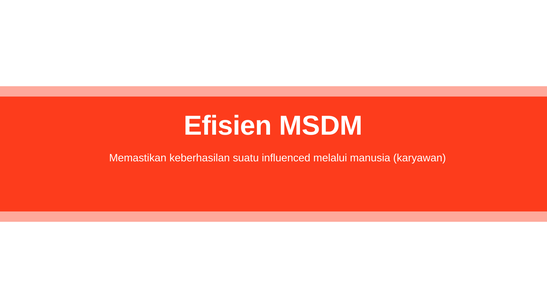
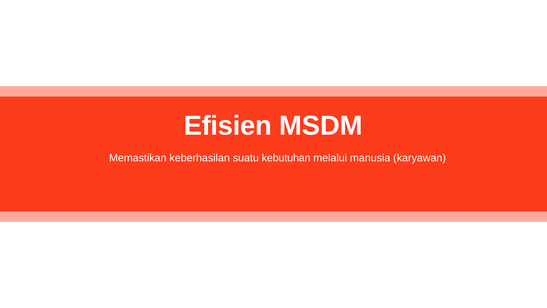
influenced: influenced -> kebutuhan
